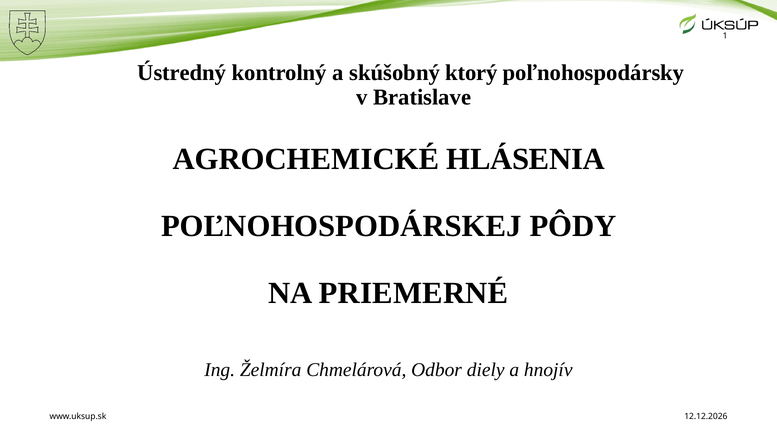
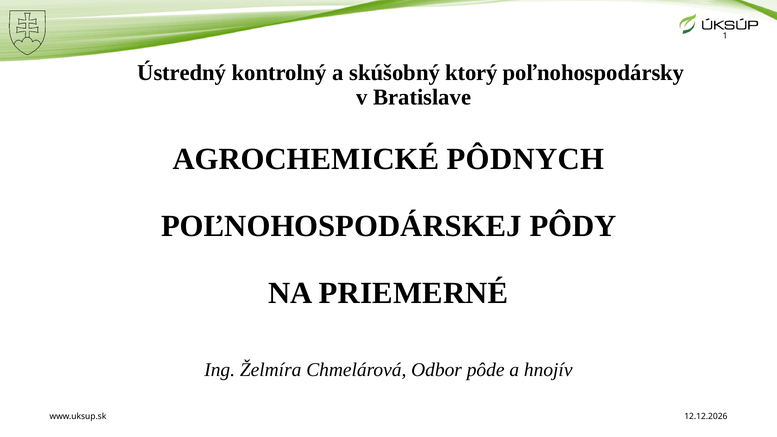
HLÁSENIA: HLÁSENIA -> PÔDNYCH
diely: diely -> pôde
